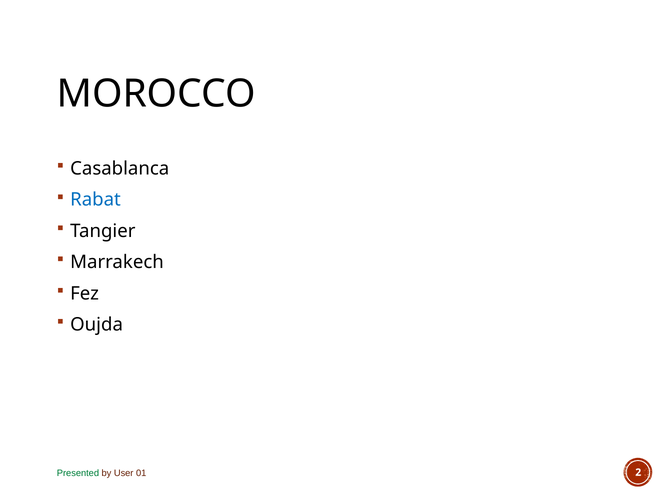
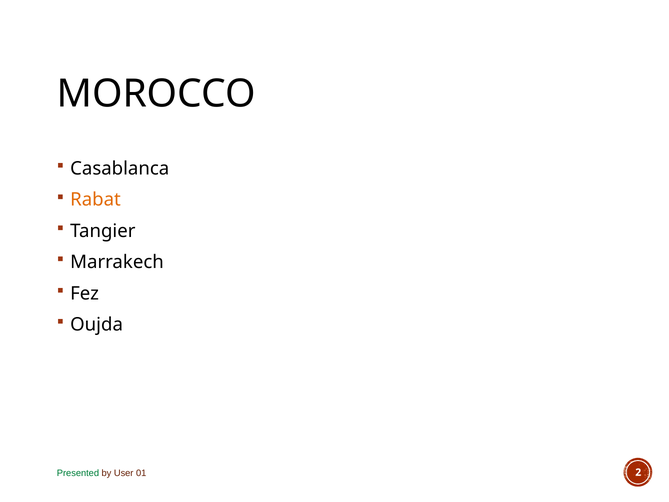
Rabat colour: blue -> orange
